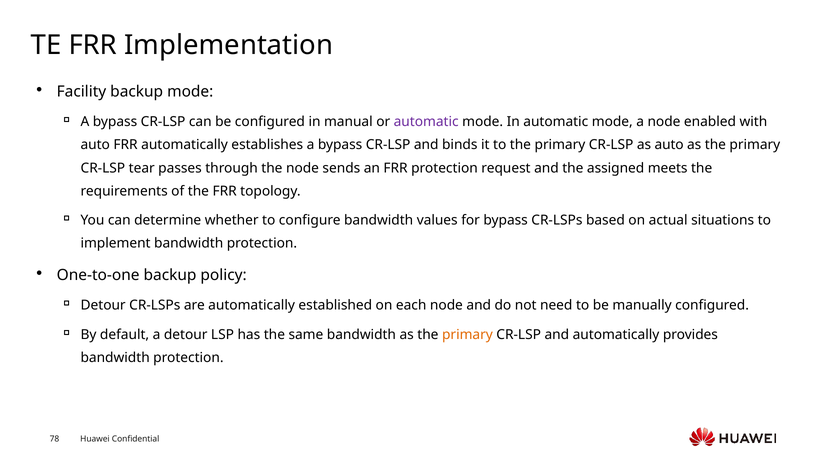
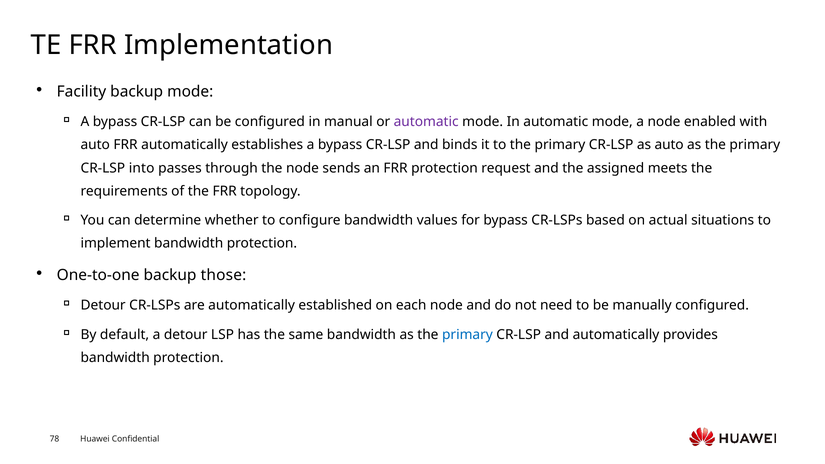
tear: tear -> into
policy: policy -> those
primary at (467, 335) colour: orange -> blue
